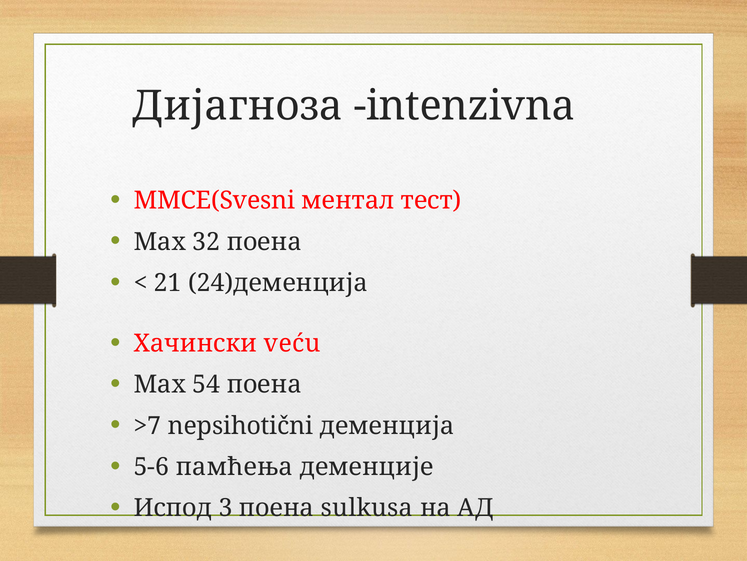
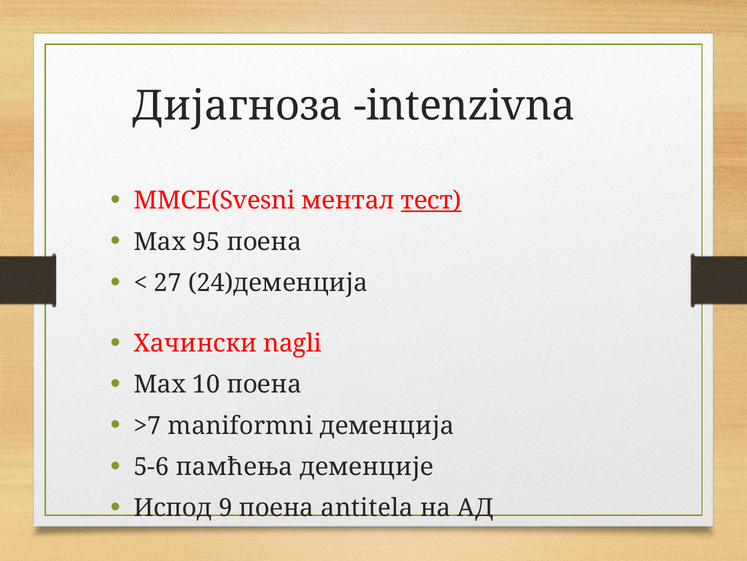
тест underline: none -> present
32: 32 -> 95
21: 21 -> 27
veću: veću -> nagli
54: 54 -> 10
nepsihotični: nepsihotični -> maniformni
3: 3 -> 9
sulkusa: sulkusa -> antitela
